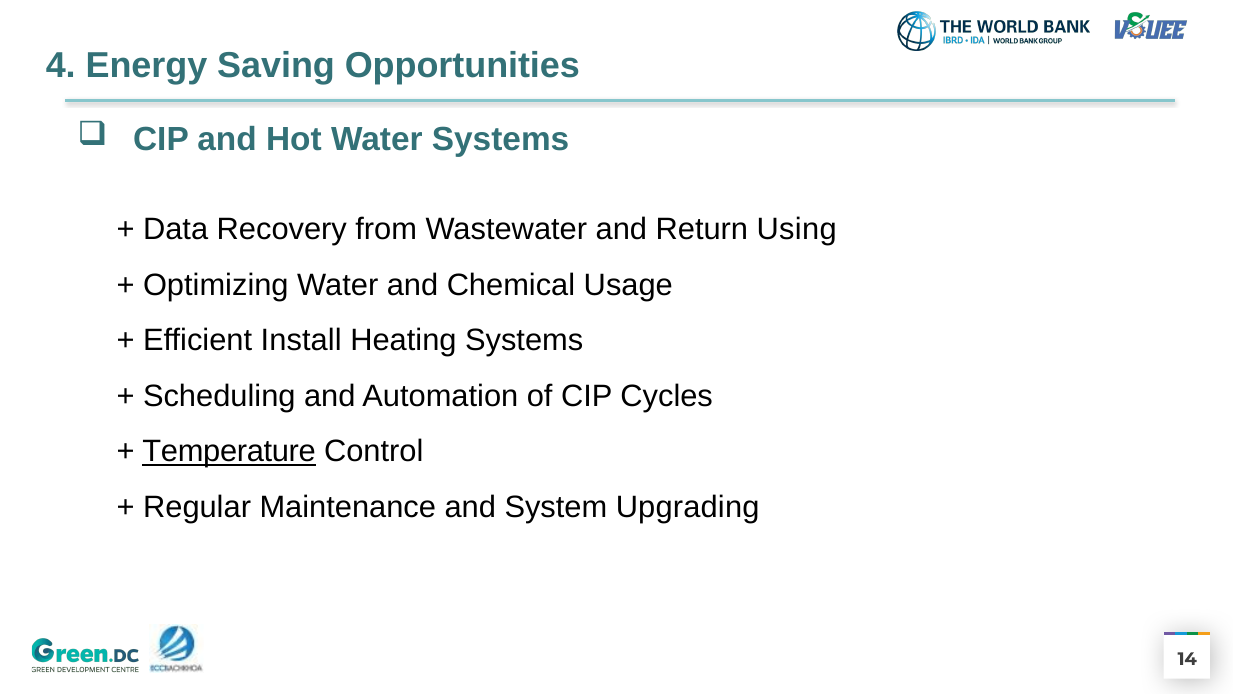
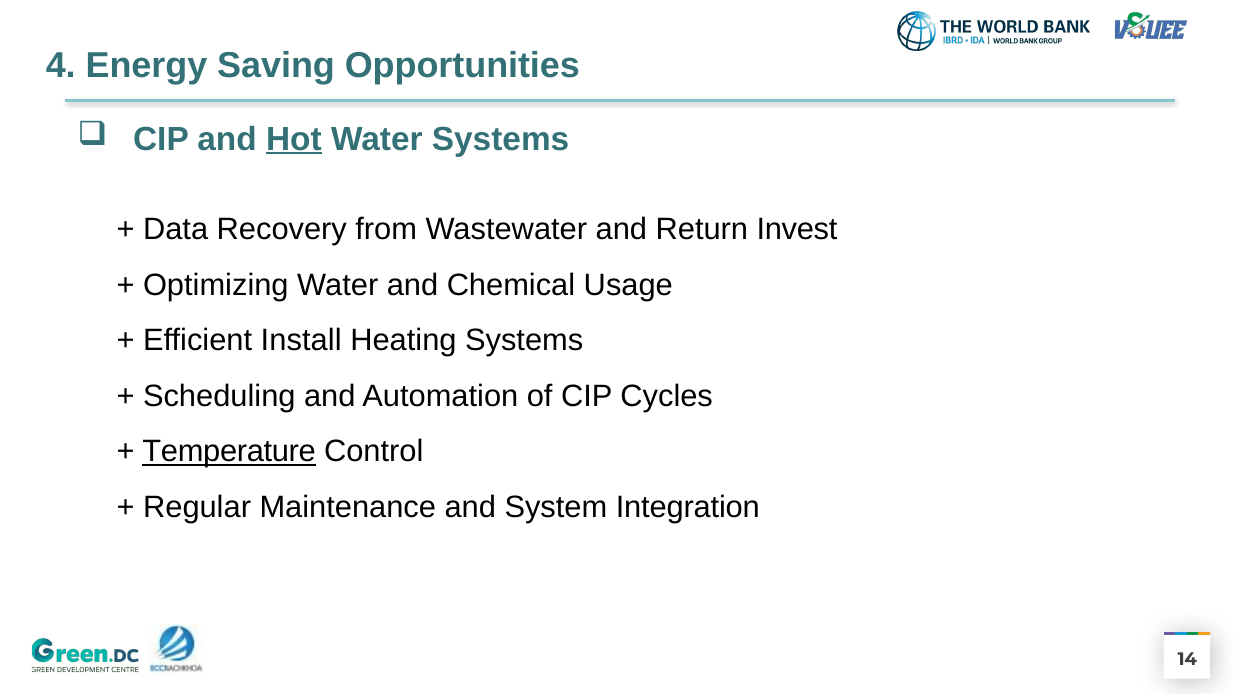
Hot underline: none -> present
Using: Using -> Invest
Upgrading: Upgrading -> Integration
